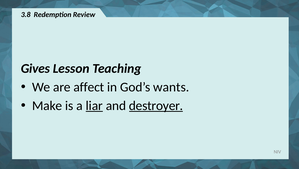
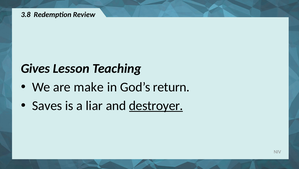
affect: affect -> make
wants: wants -> return
Make: Make -> Saves
liar underline: present -> none
